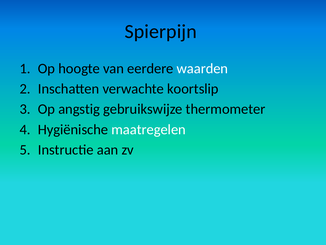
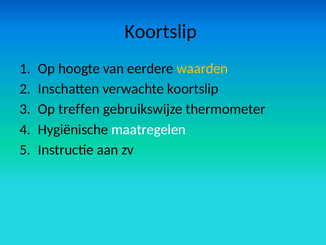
Spierpijn at (161, 32): Spierpijn -> Koortslip
waarden colour: white -> yellow
angstig: angstig -> treffen
